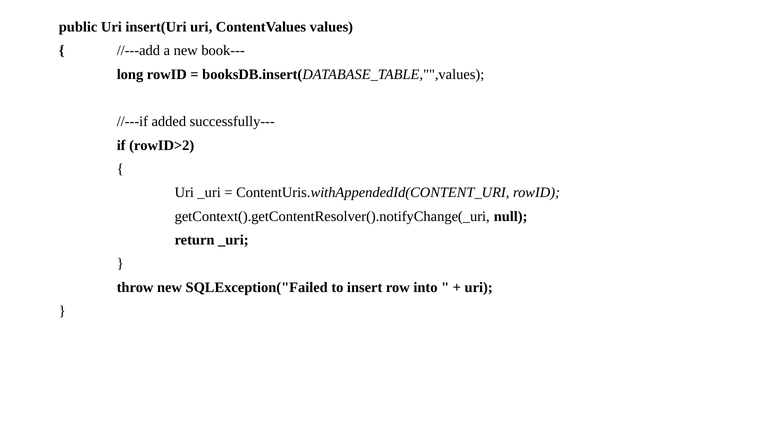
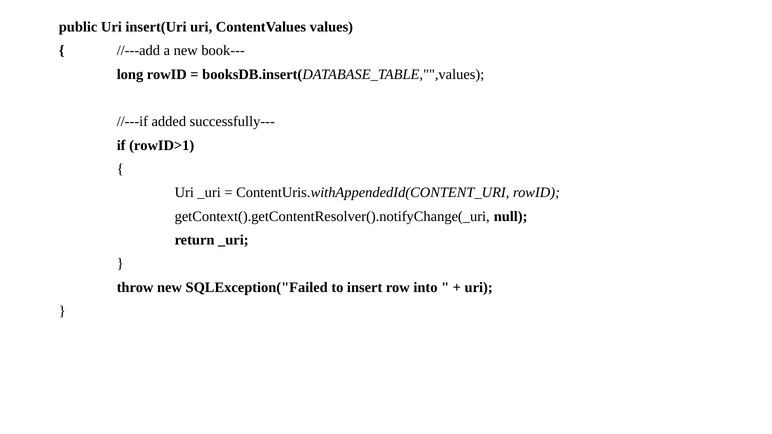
rowID>2: rowID>2 -> rowID>1
